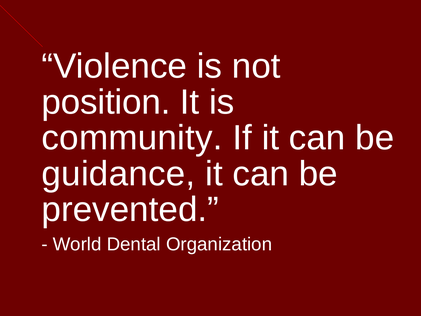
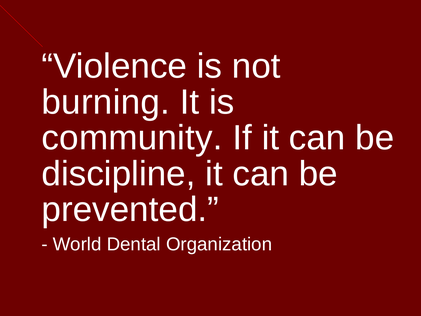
position: position -> burning
guidance: guidance -> discipline
